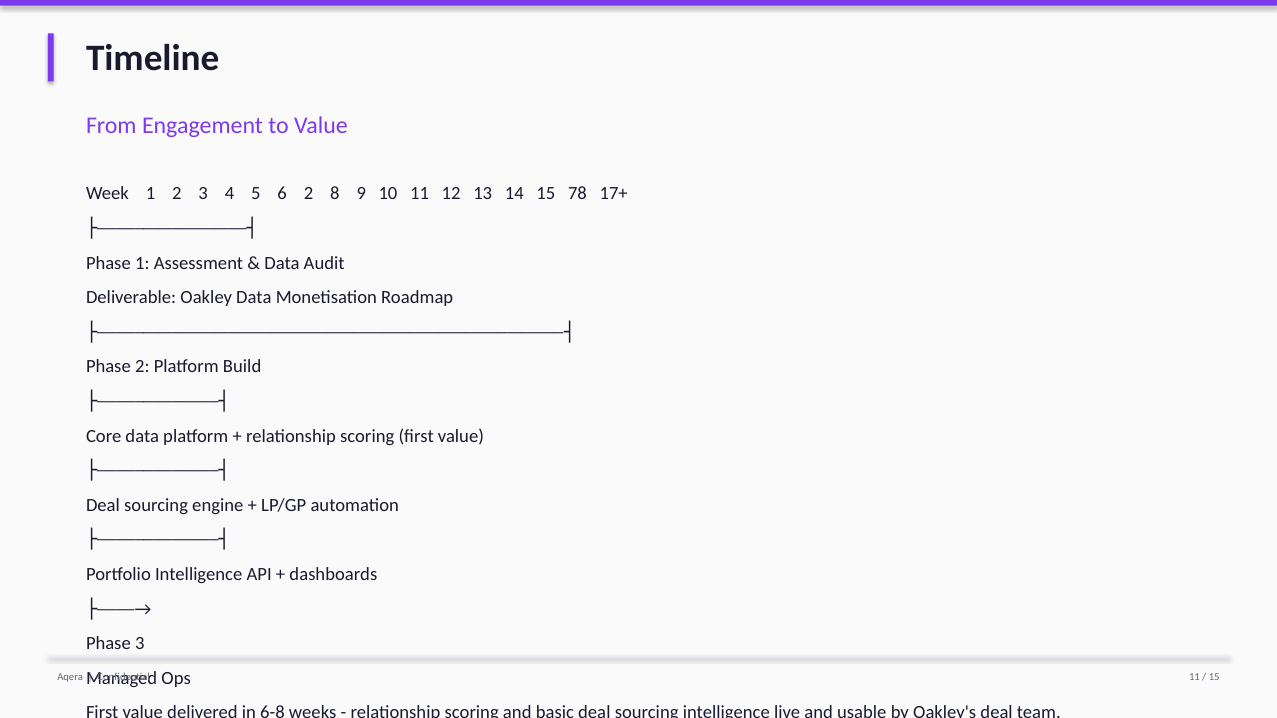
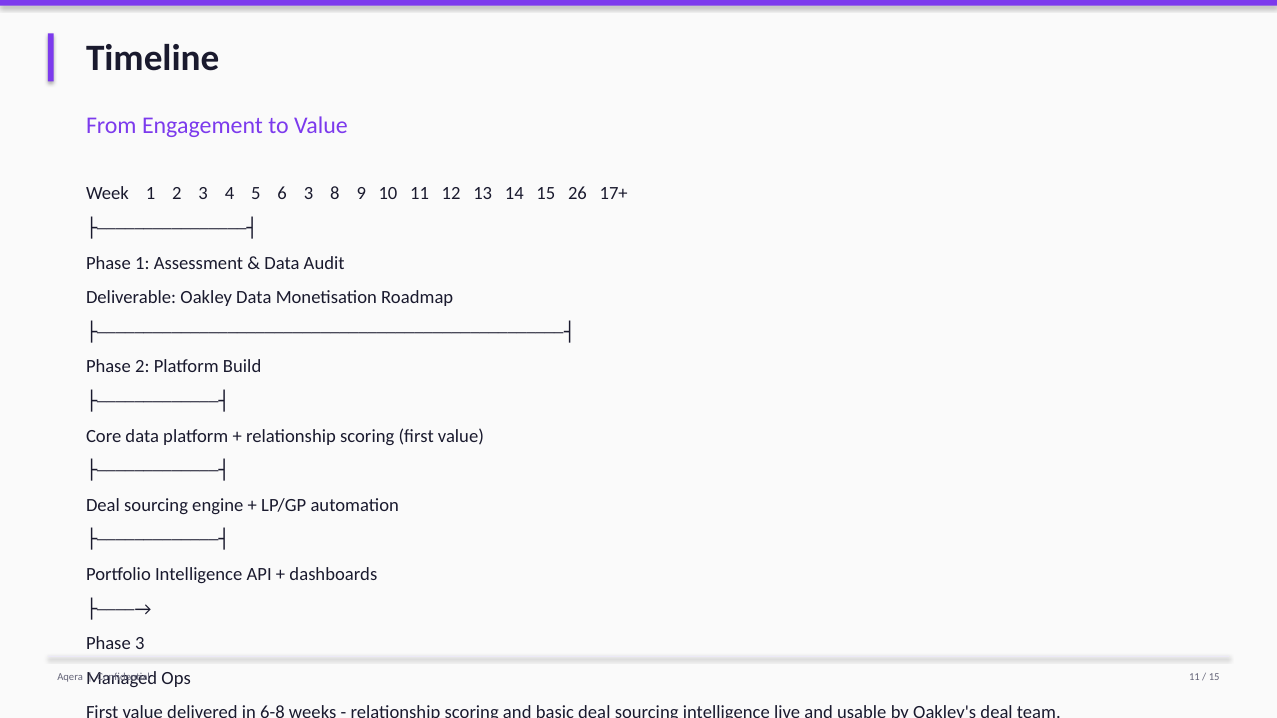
6 2: 2 -> 3
78: 78 -> 26
